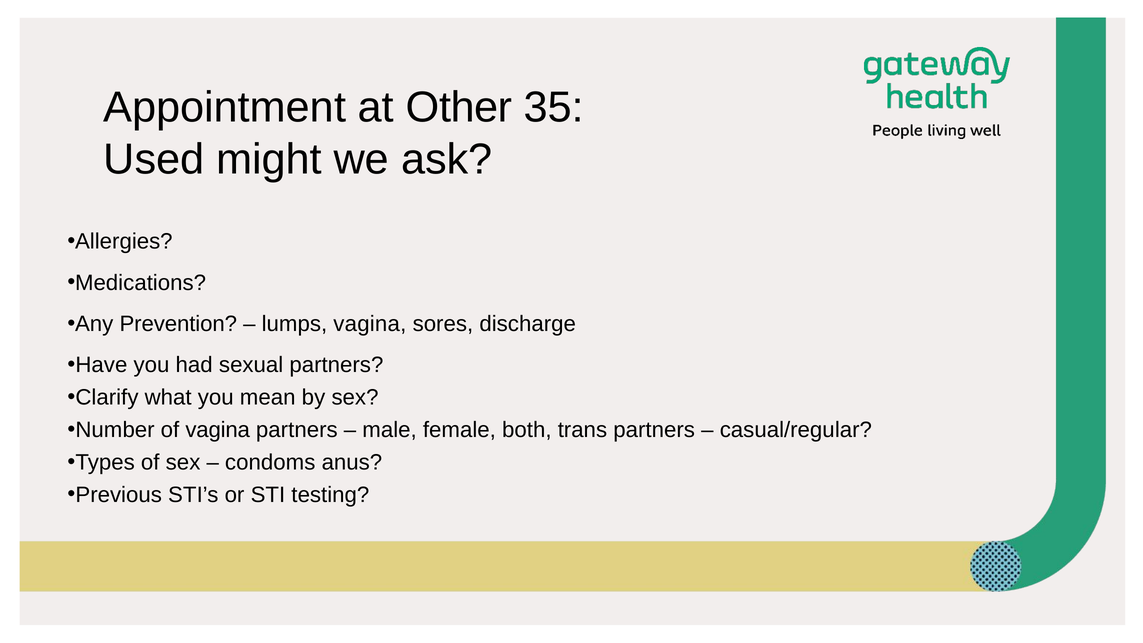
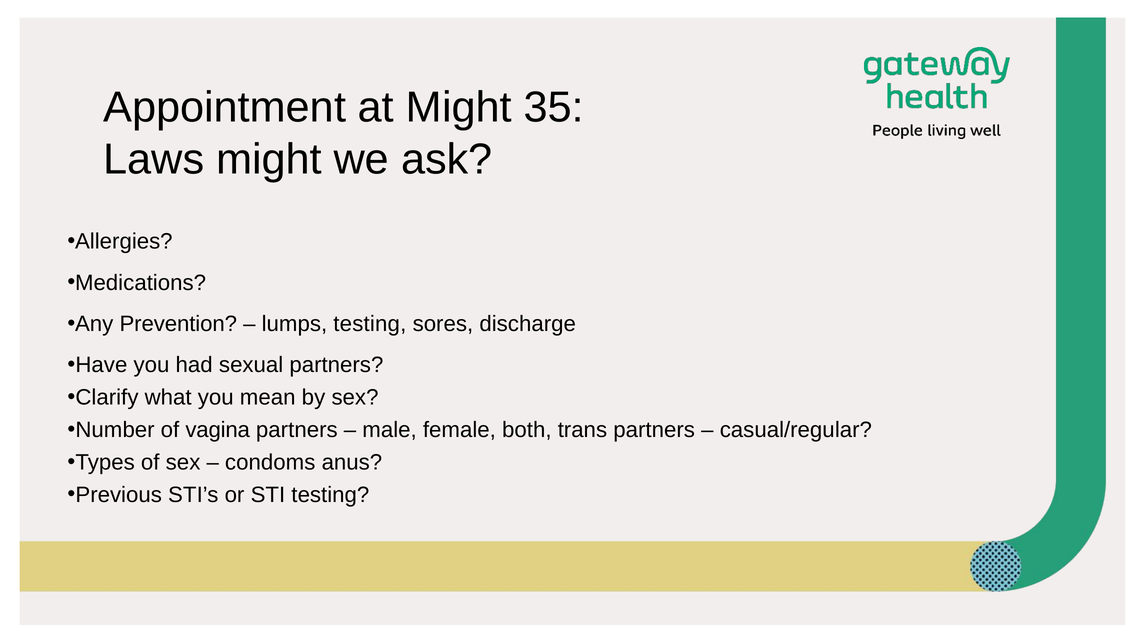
at Other: Other -> Might
Used: Used -> Laws
lumps vagina: vagina -> testing
